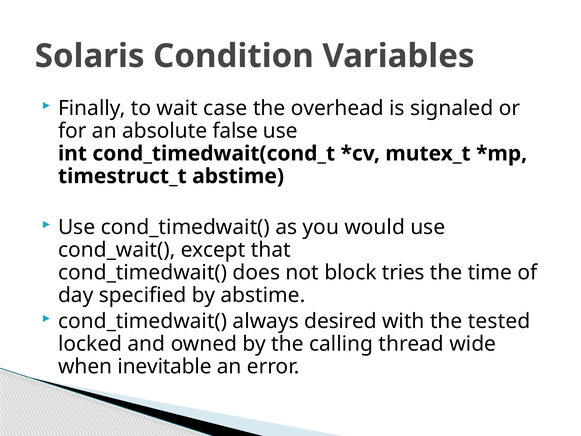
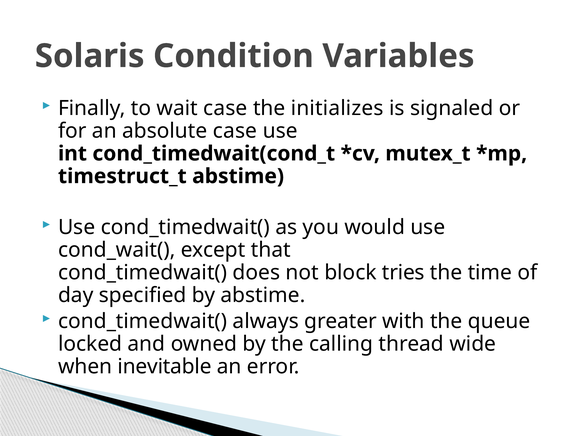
overhead: overhead -> initializes
absolute false: false -> case
desired: desired -> greater
tested: tested -> queue
